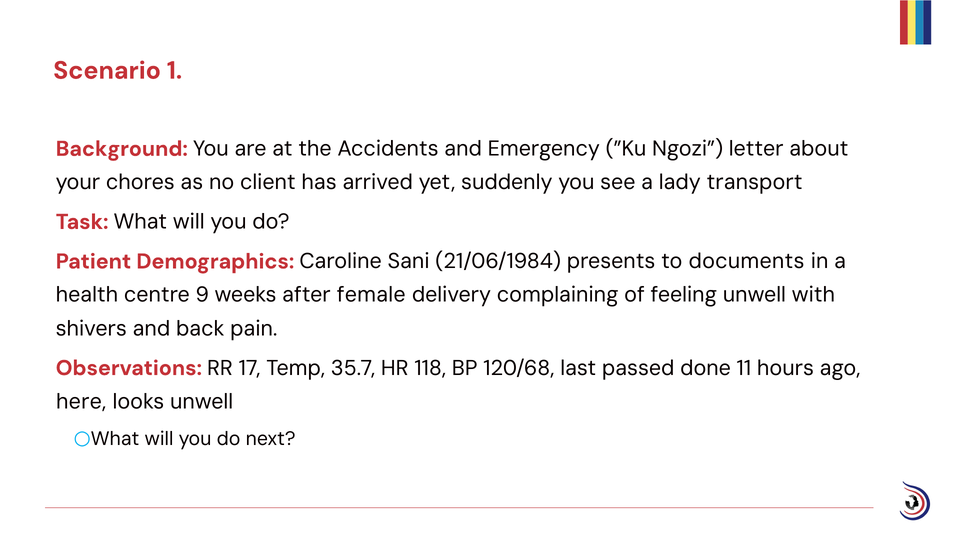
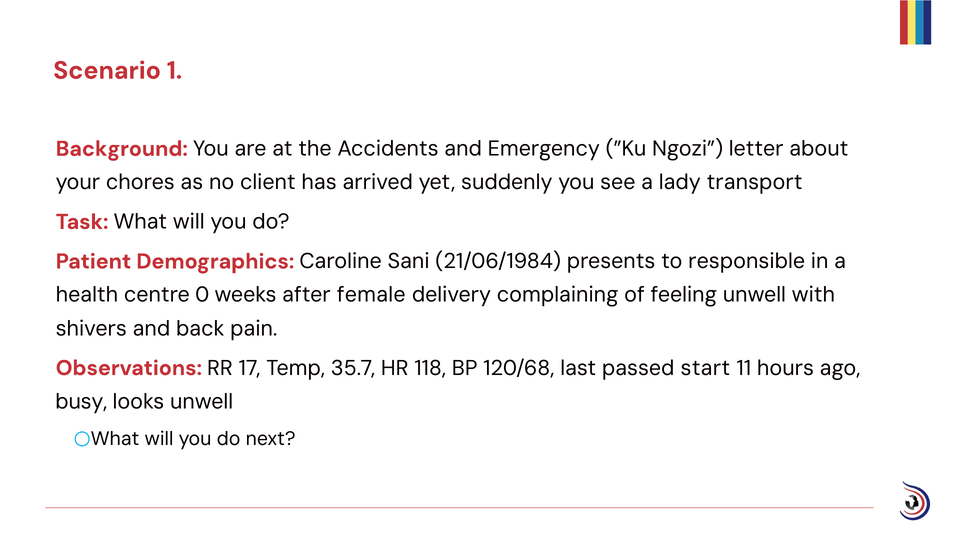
documents: documents -> responsible
9: 9 -> 0
done: done -> start
here: here -> busy
